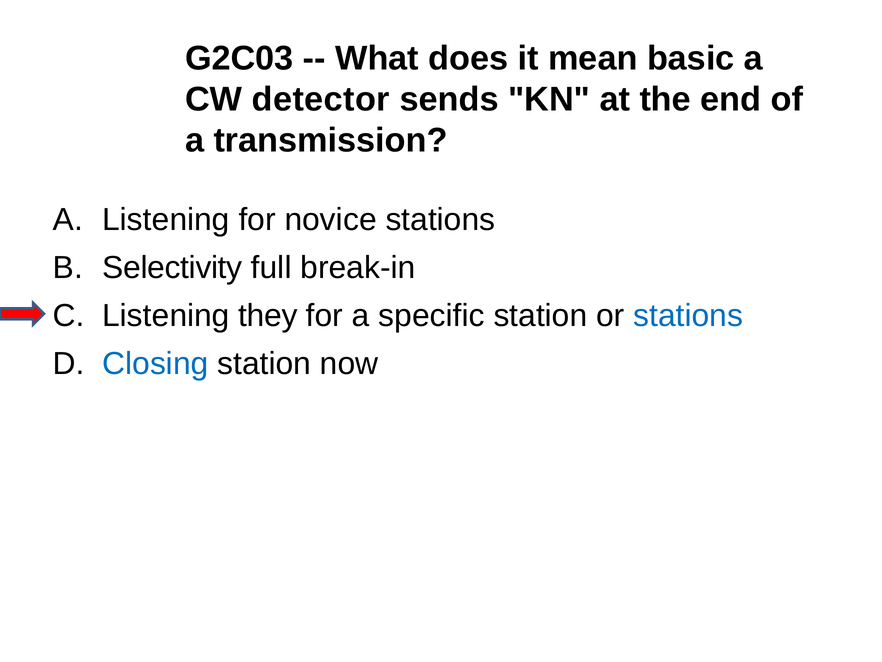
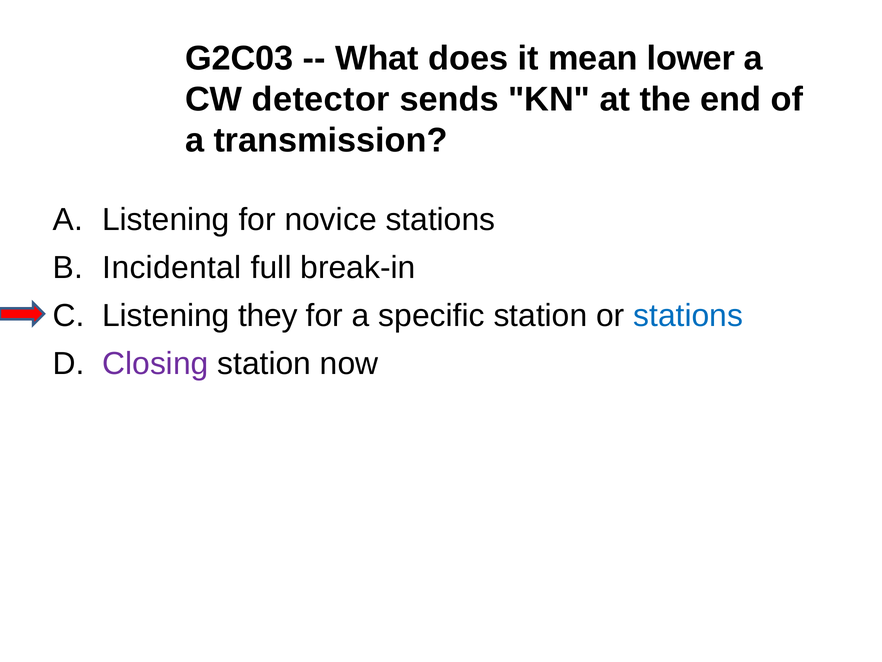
basic: basic -> lower
Selectivity: Selectivity -> Incidental
Closing colour: blue -> purple
